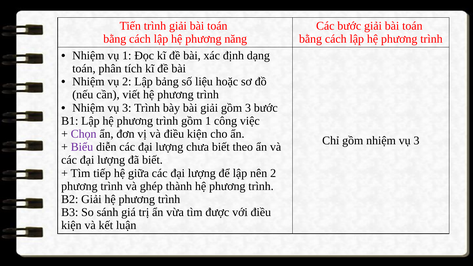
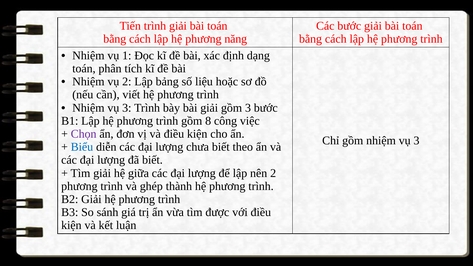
gồm 1: 1 -> 8
Biểu colour: purple -> blue
Tìm tiếp: tiếp -> giải
